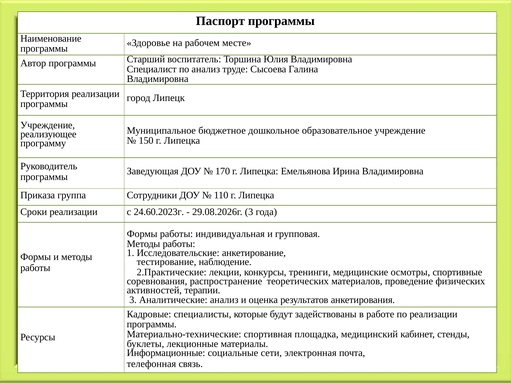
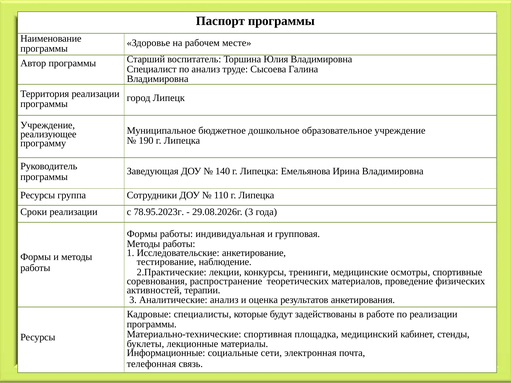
150: 150 -> 190
170: 170 -> 140
Приказа at (38, 195): Приказа -> Ресурсы
24.60.2023г: 24.60.2023г -> 78.95.2023г
